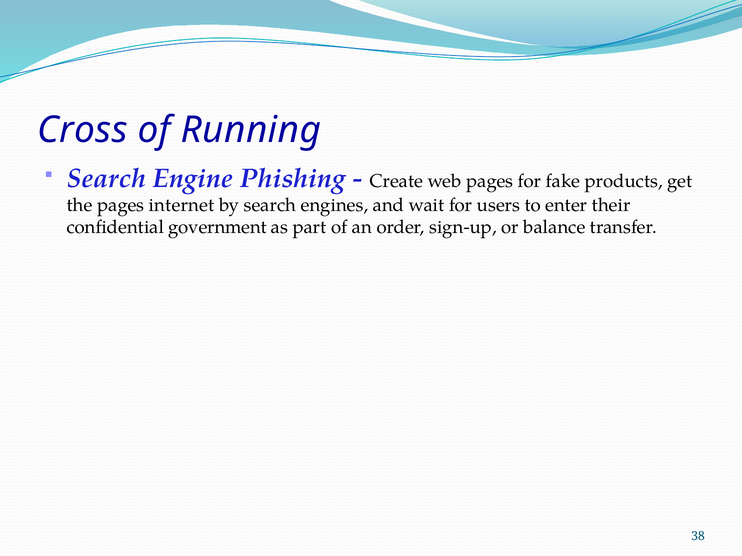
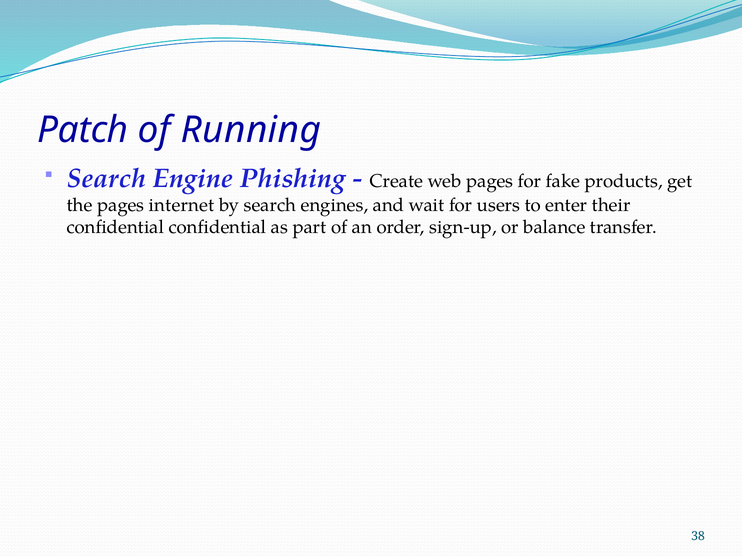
Cross: Cross -> Patch
confidential government: government -> confidential
